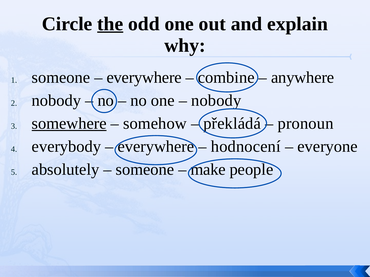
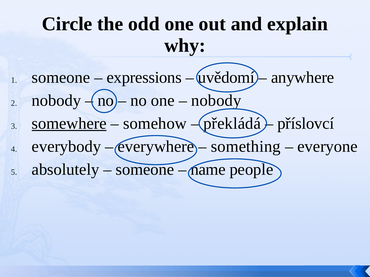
the underline: present -> none
everywhere at (144, 78): everywhere -> expressions
combine: combine -> uvědomí
pronoun: pronoun -> příslovcí
hodnocení: hodnocení -> something
make: make -> name
